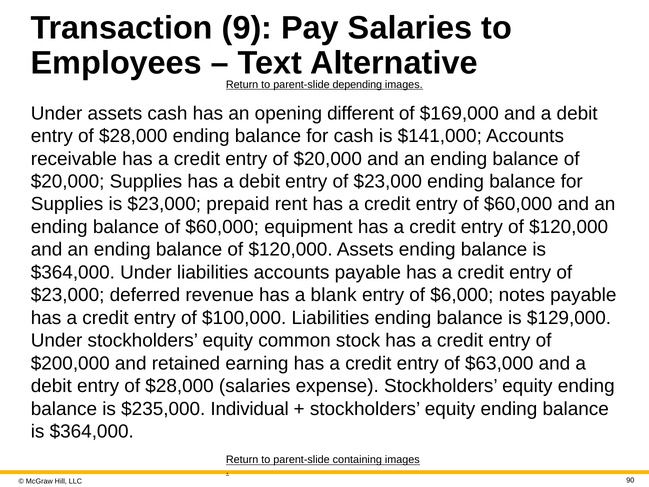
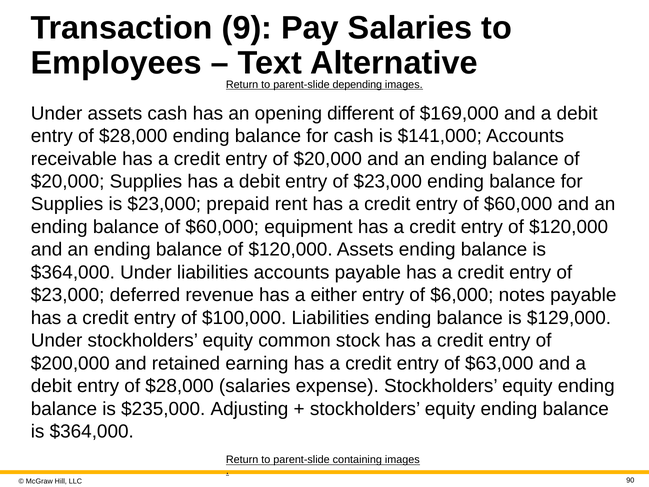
blank: blank -> either
Individual: Individual -> Adjusting
